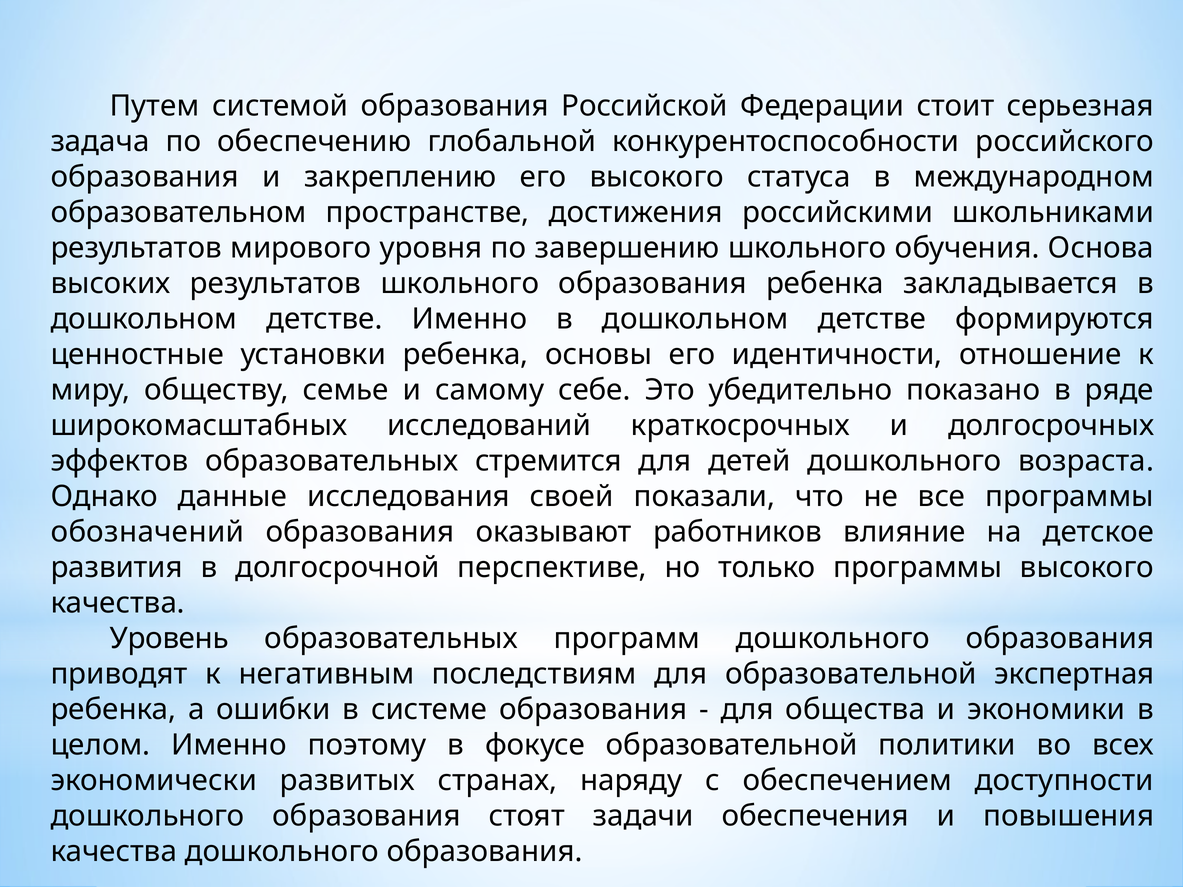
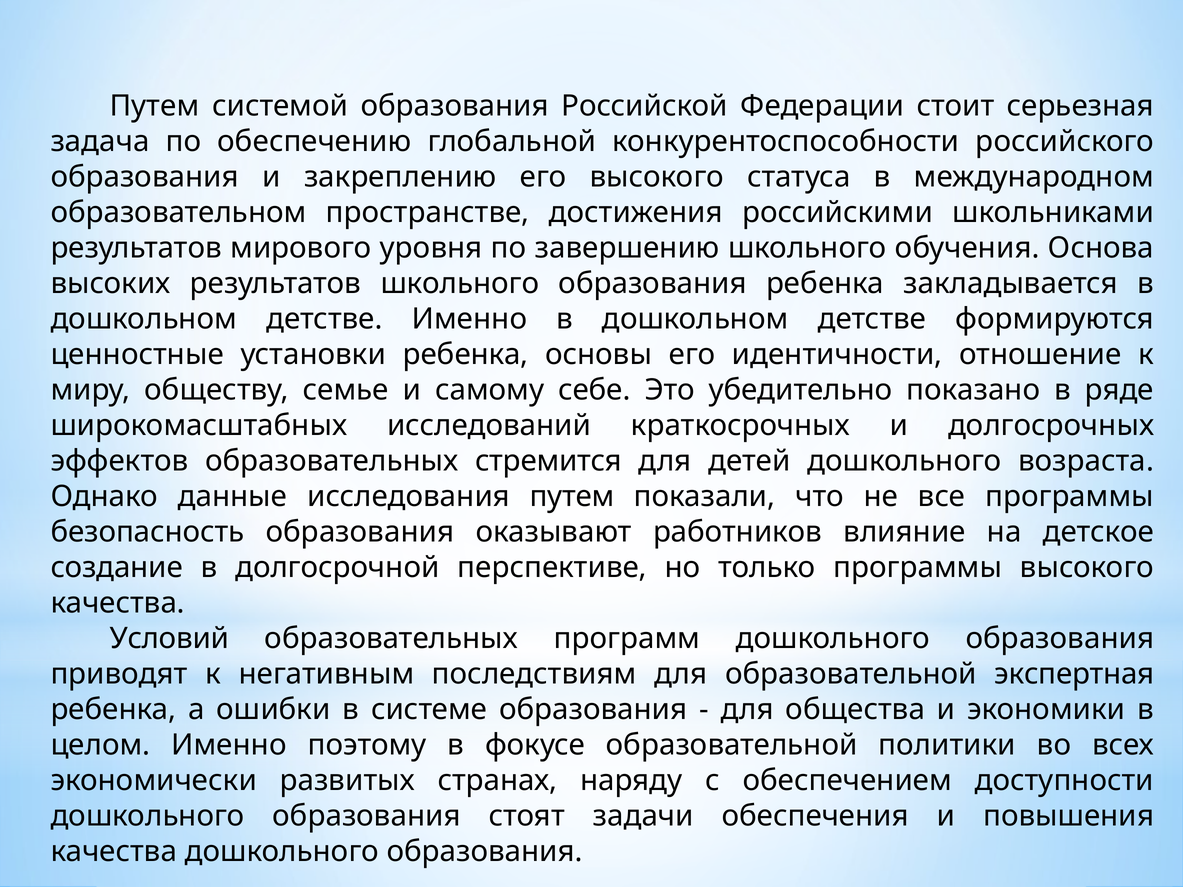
исследования своей: своей -> путем
обозначений: обозначений -> безопасность
развития: развития -> создание
Уровень: Уровень -> Условий
